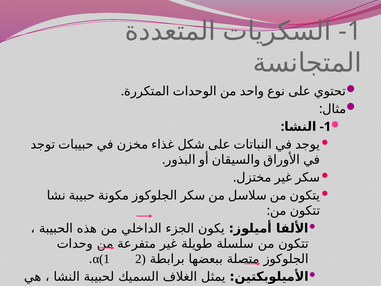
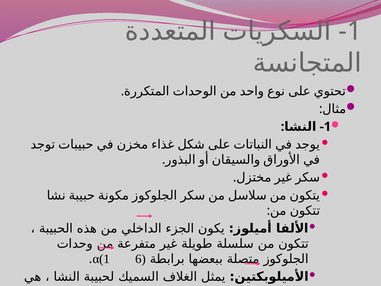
2 at (140, 259): 2 -> 6
